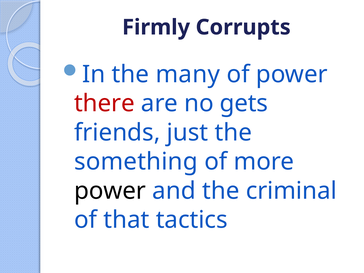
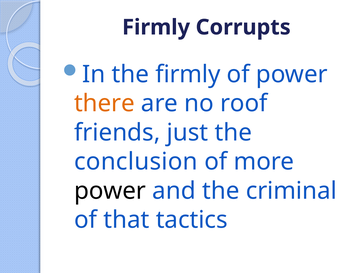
the many: many -> firmly
there colour: red -> orange
gets: gets -> roof
something: something -> conclusion
